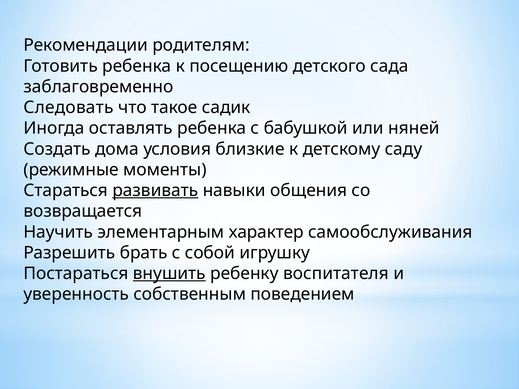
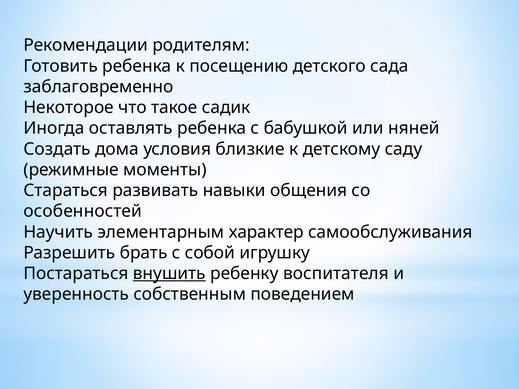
Следовать: Следовать -> Некоторое
развивать underline: present -> none
возвращается: возвращается -> особенностей
